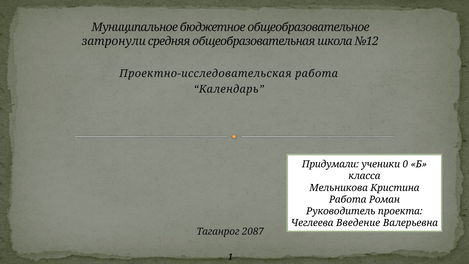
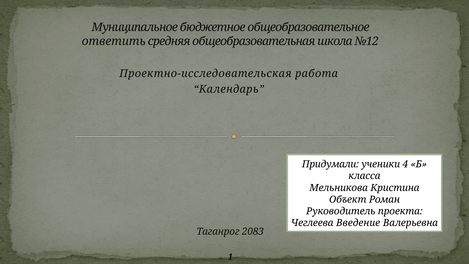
затронули: затронули -> ответить
0: 0 -> 4
Работа at (348, 199): Работа -> Объект
2087: 2087 -> 2083
